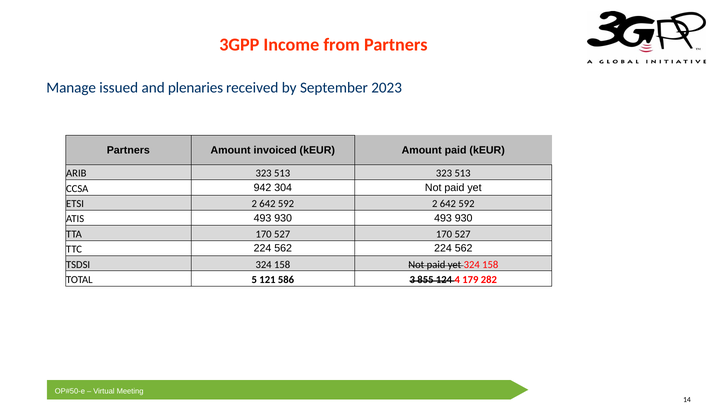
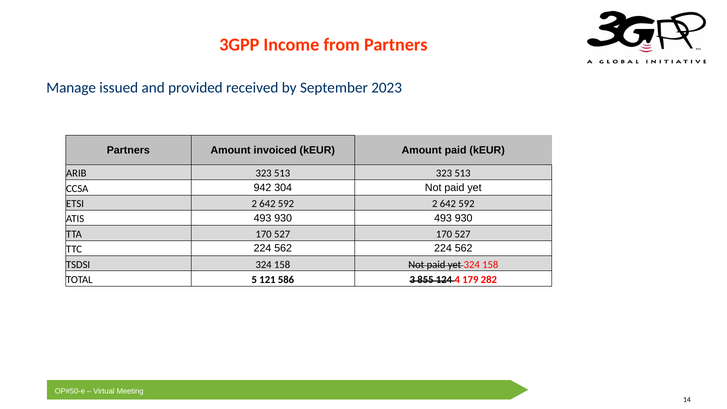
plenaries: plenaries -> provided
